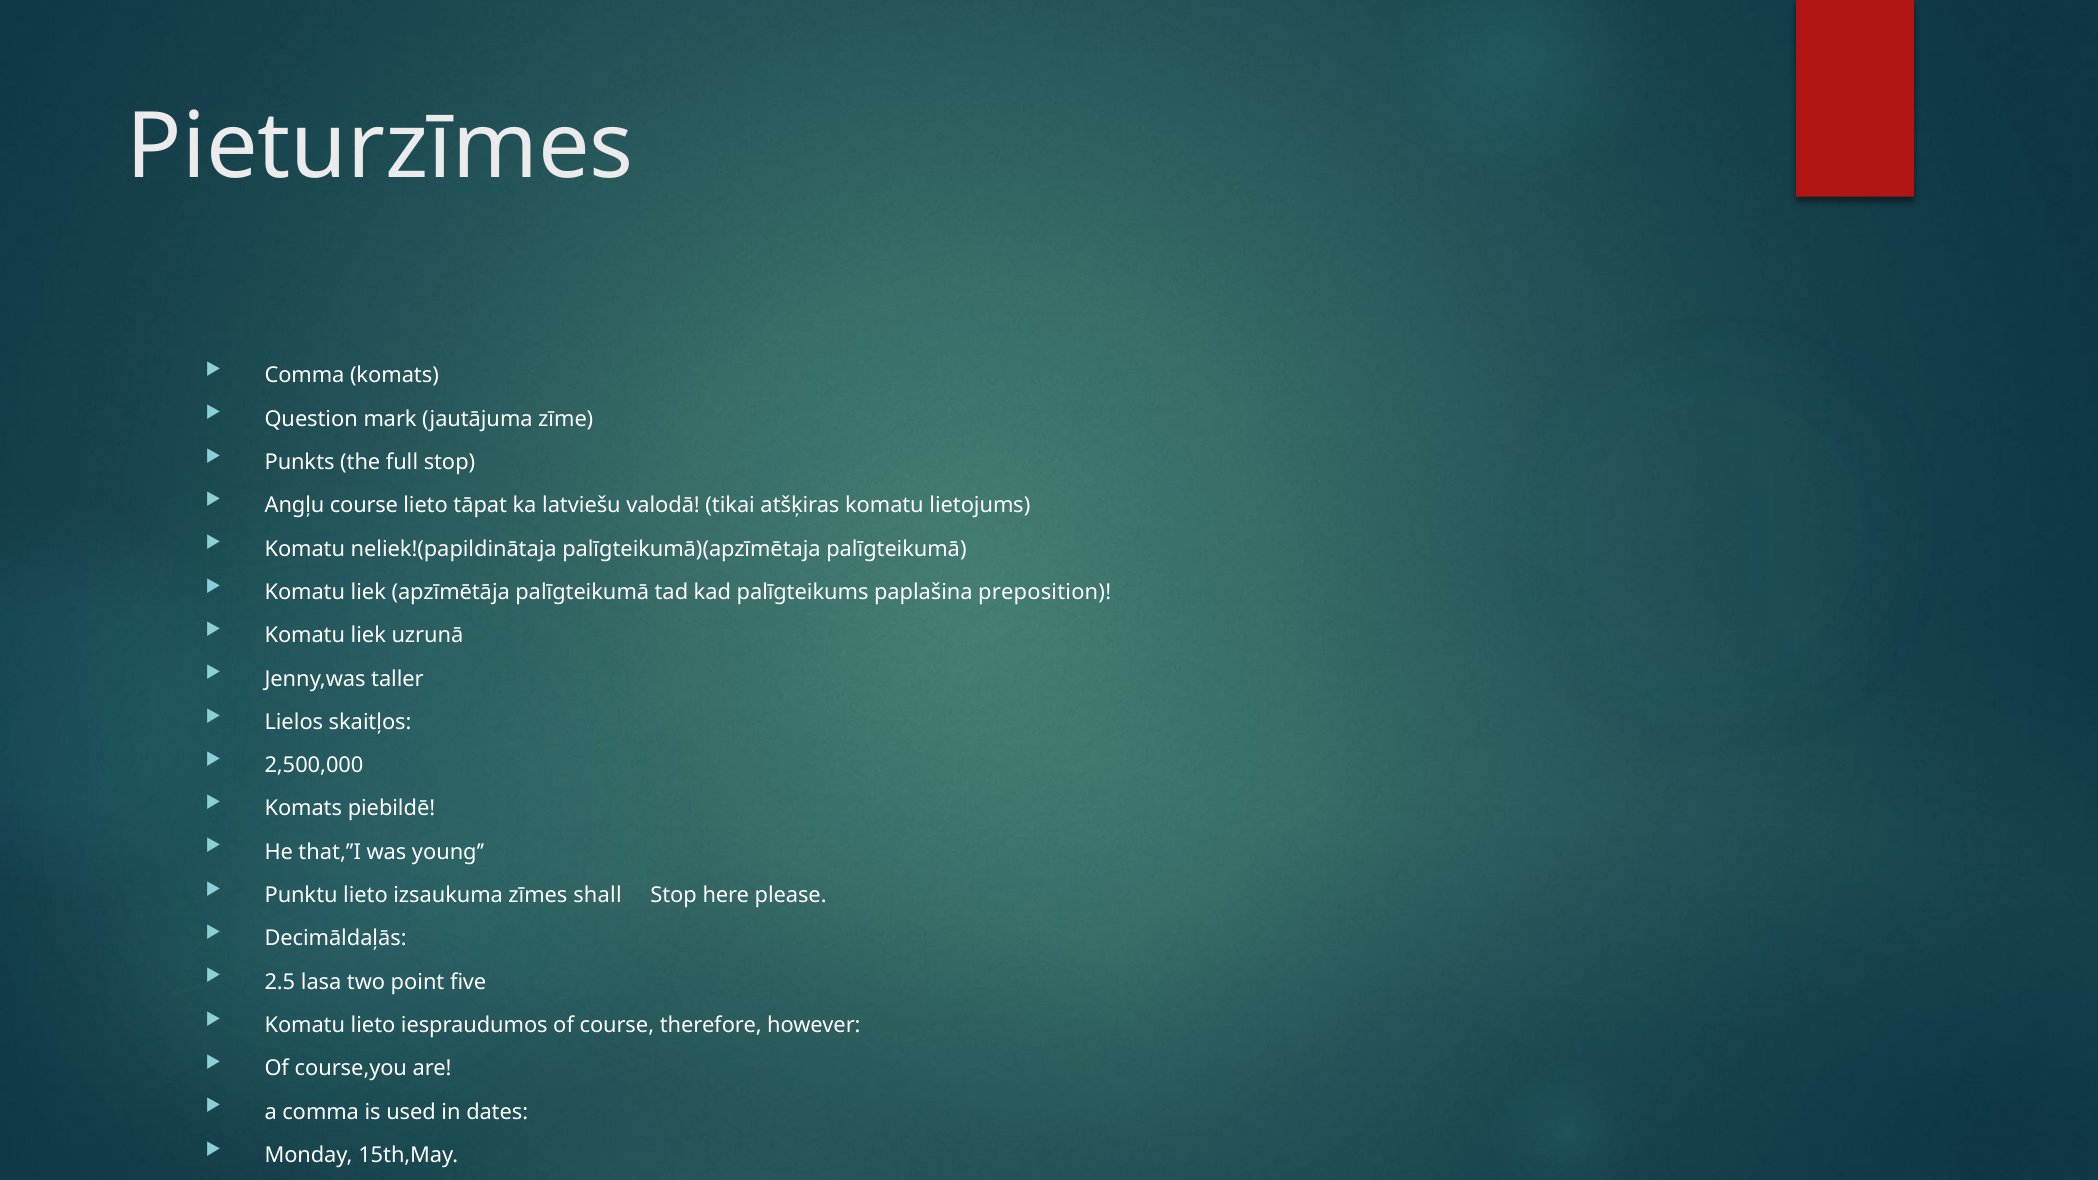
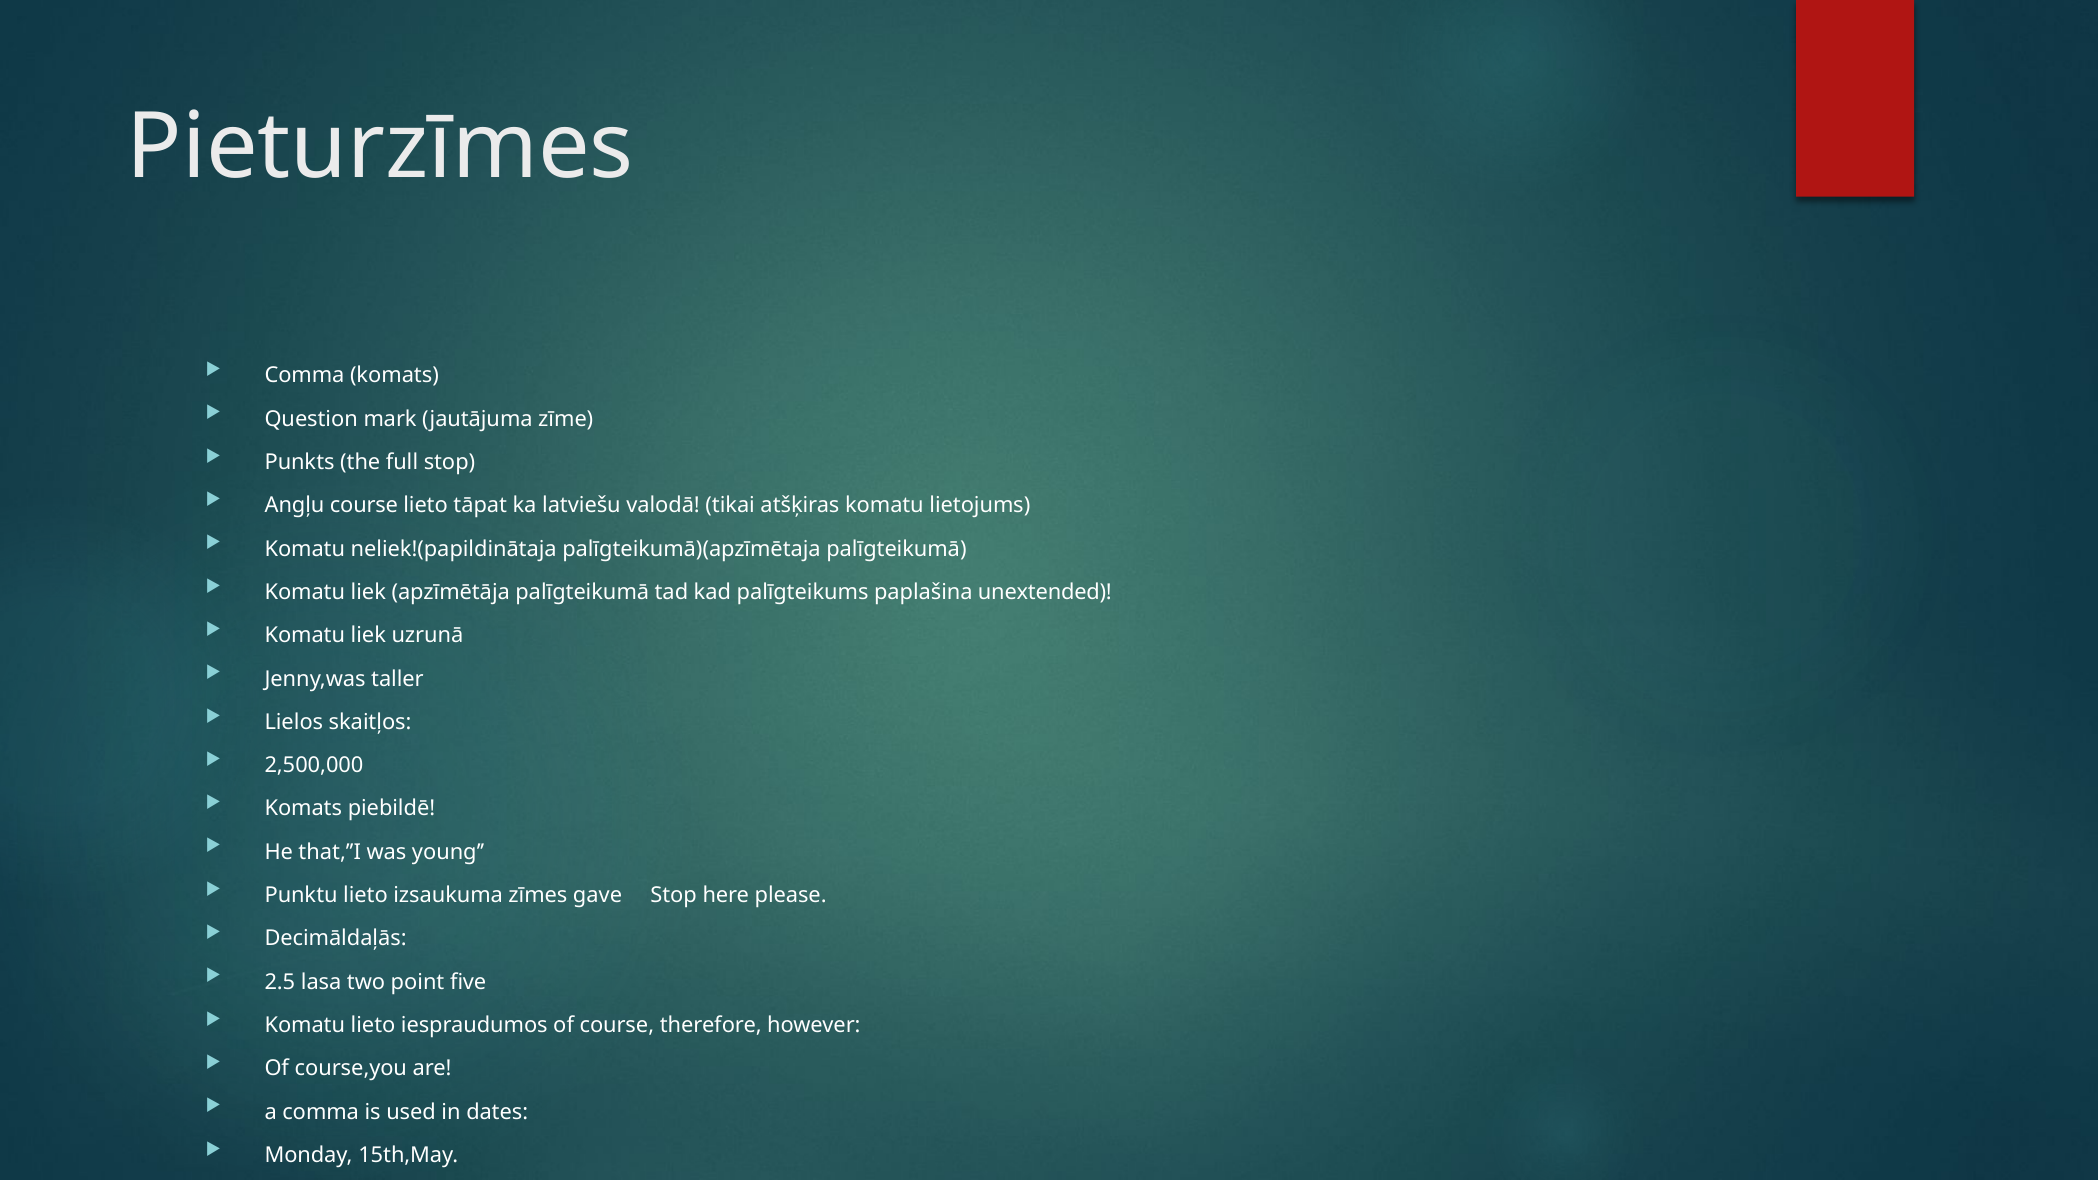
preposition: preposition -> unextended
shall: shall -> gave
